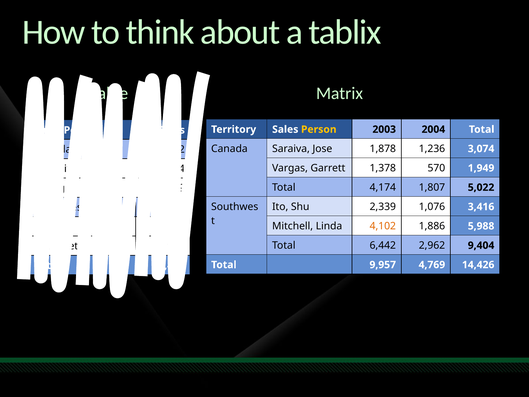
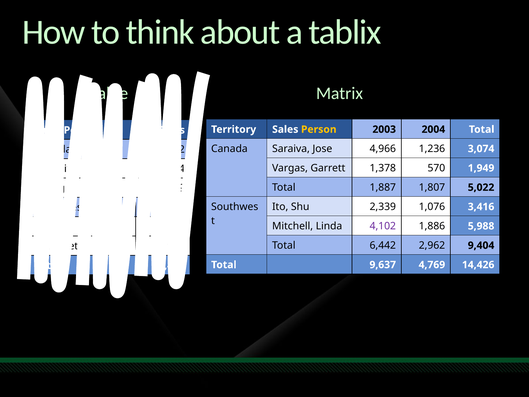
1,878: 1,878 -> 4,966
4,174: 4,174 -> 1,887
4,102 colour: orange -> purple
9,957: 9,957 -> 9,637
